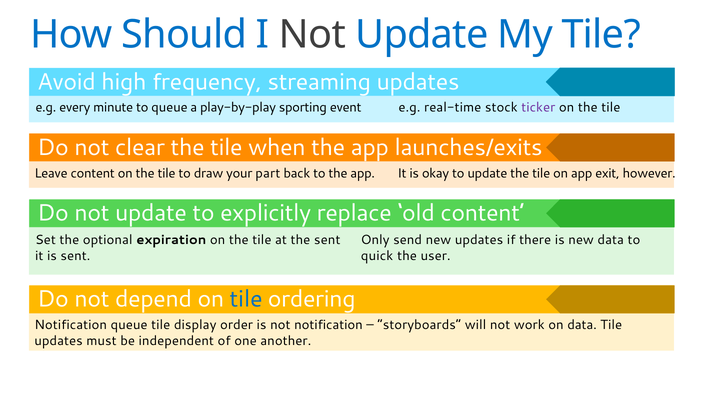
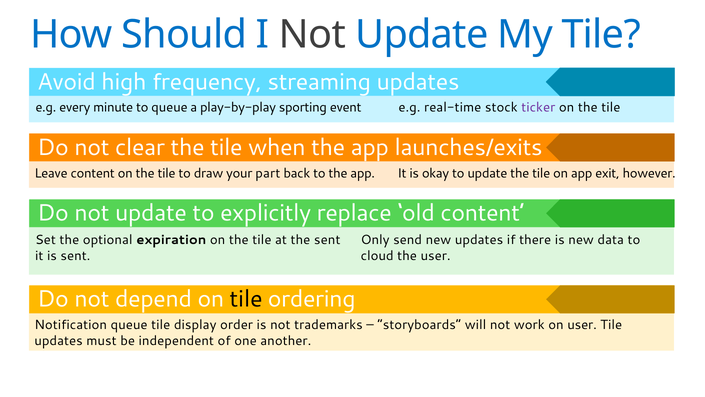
quick: quick -> cloud
tile at (246, 299) colour: blue -> black
not notification: notification -> trademarks
on data: data -> user
